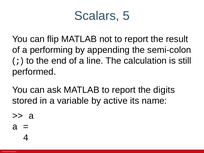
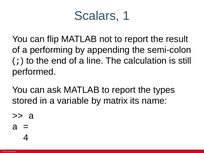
5: 5 -> 1
digits: digits -> types
active: active -> matrix
